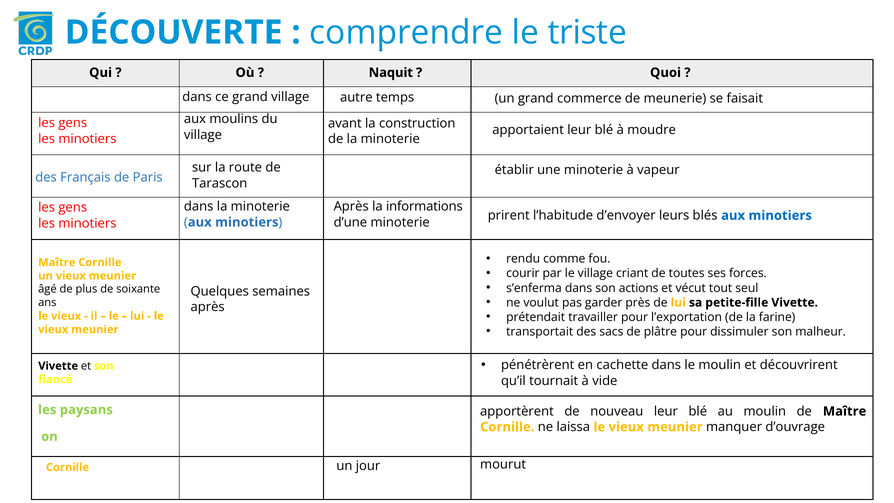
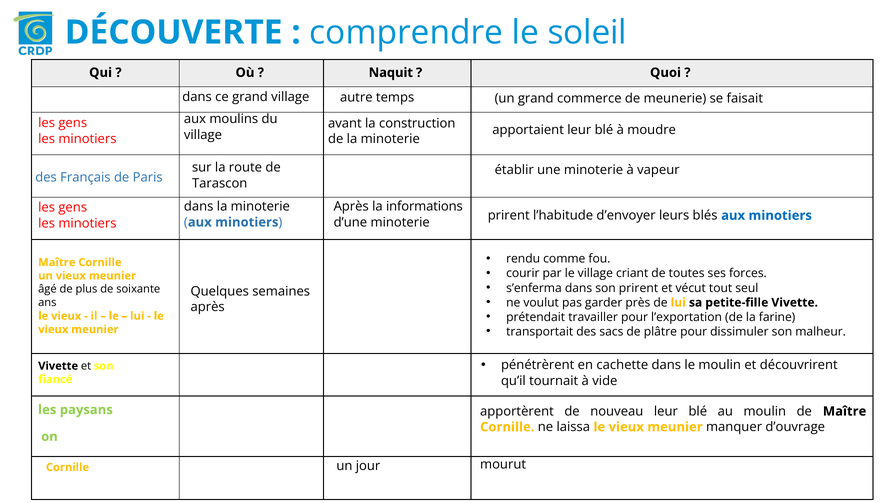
triste: triste -> soleil
son actions: actions -> prirent
